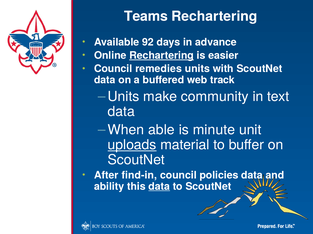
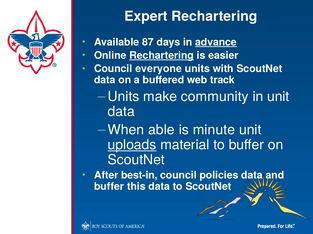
Teams: Teams -> Expert
92: 92 -> 87
advance underline: none -> present
remedies: remedies -> everyone
in text: text -> unit
find-in: find-in -> best-in
ability at (109, 187): ability -> buffer
data at (159, 187) underline: present -> none
